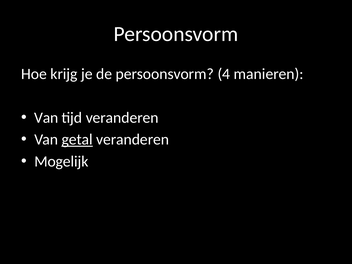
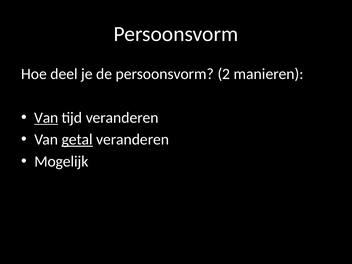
krijg: krijg -> deel
4: 4 -> 2
Van at (46, 118) underline: none -> present
